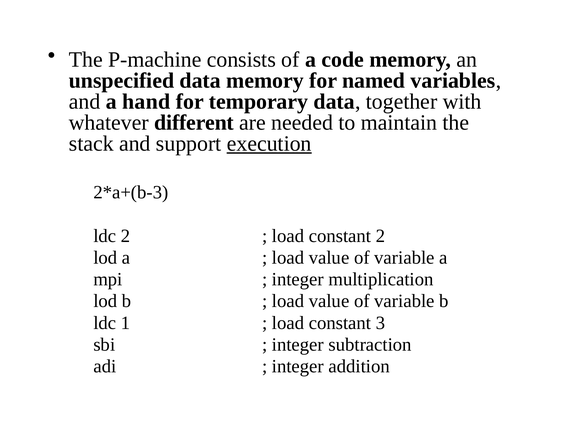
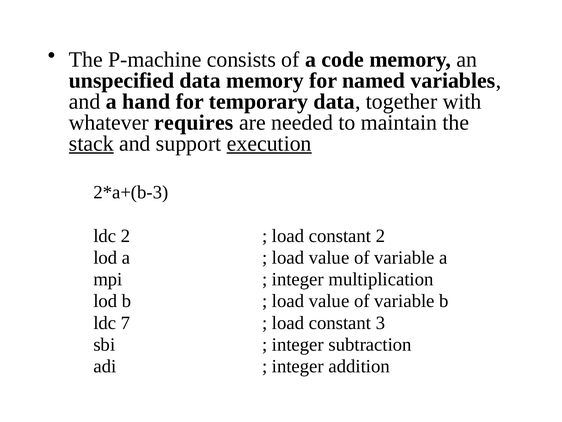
different: different -> requires
stack underline: none -> present
1: 1 -> 7
